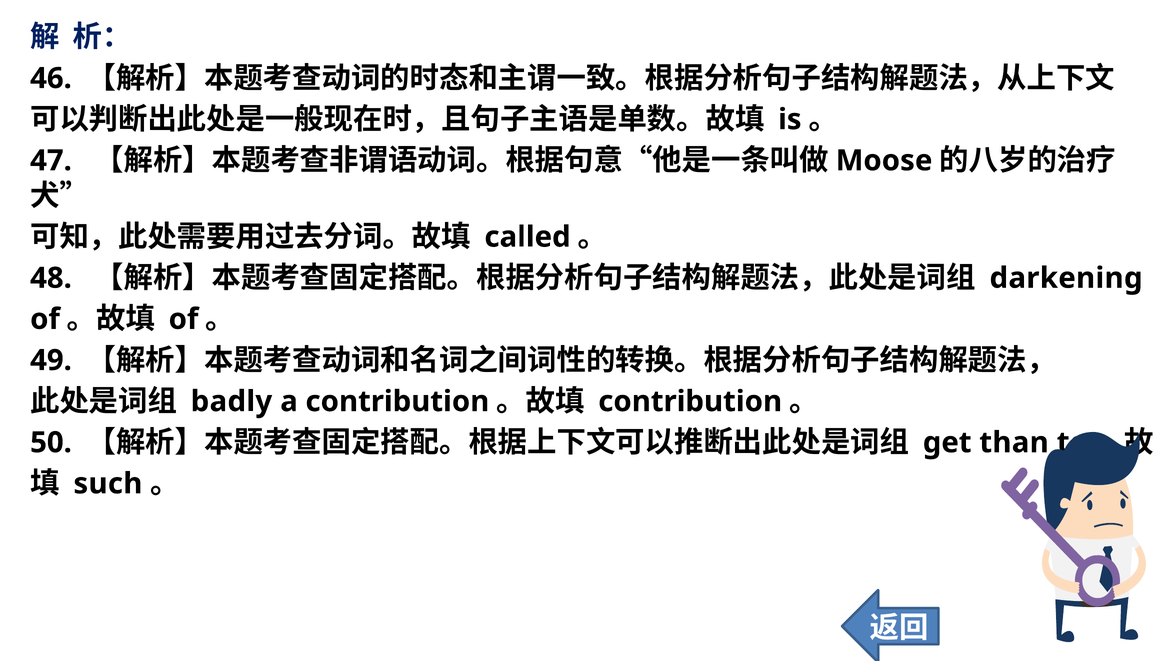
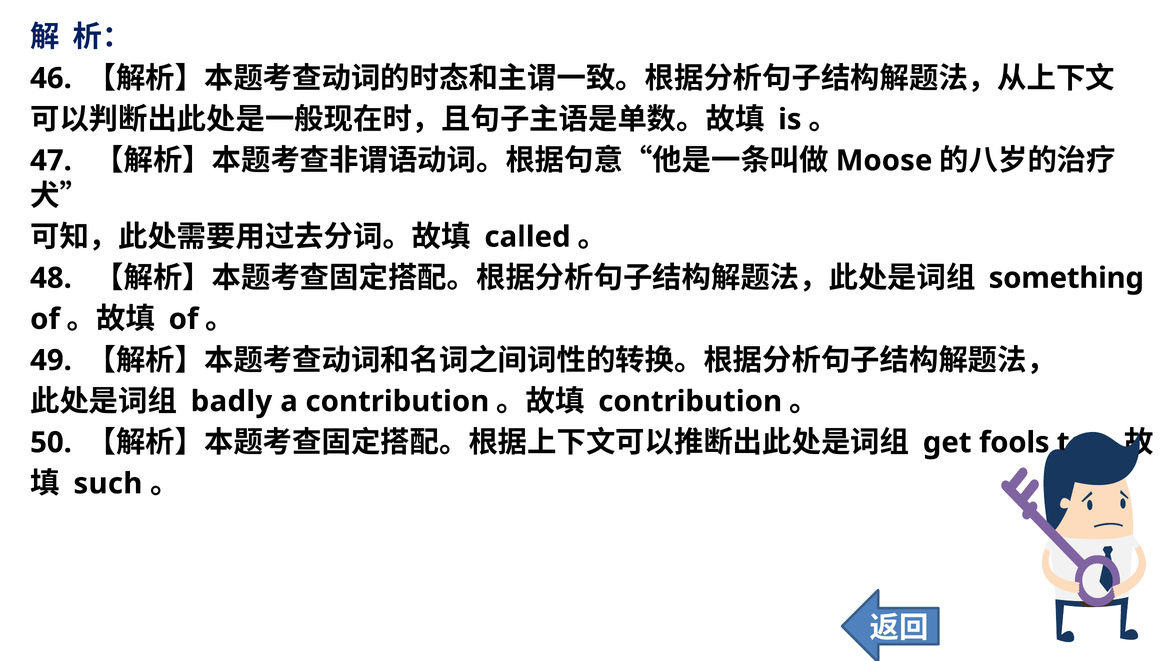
darkening: darkening -> something
than: than -> fools
